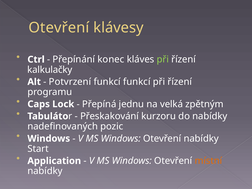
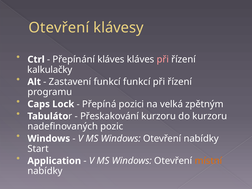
Přepínání konec: konec -> kláves
při at (163, 59) colour: light green -> pink
Potvrzení: Potvrzení -> Zastavení
jednu: jednu -> pozici
do nabídky: nabídky -> kurzoru
